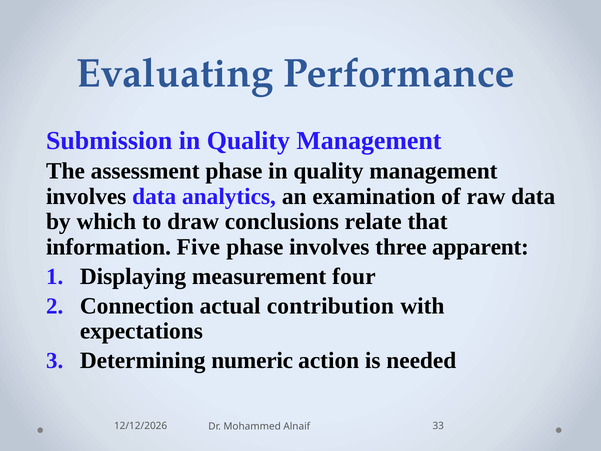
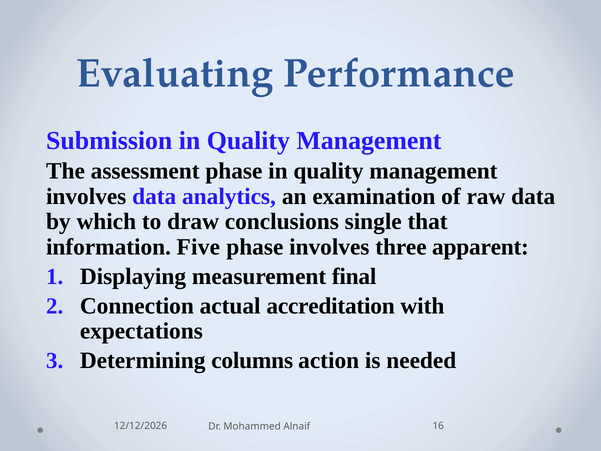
relate: relate -> single
four: four -> final
contribution: contribution -> accreditation
numeric: numeric -> columns
33: 33 -> 16
